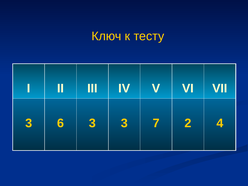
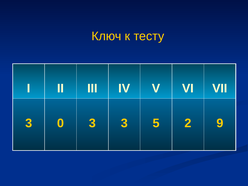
6: 6 -> 0
7: 7 -> 5
4: 4 -> 9
